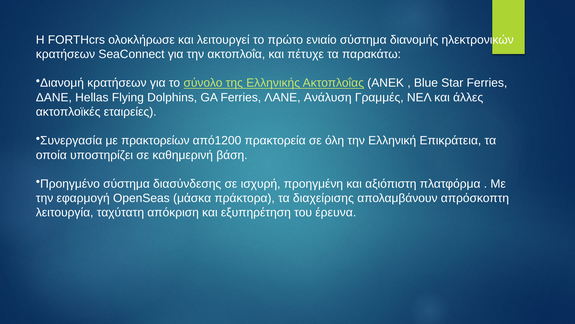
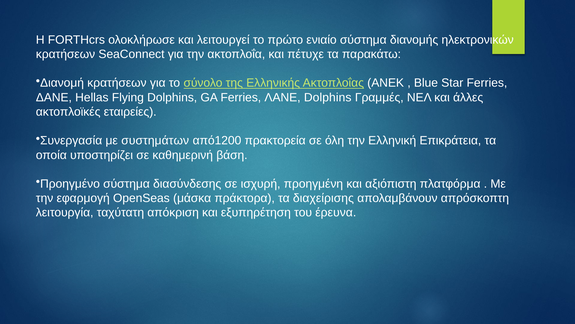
ΛΑΝΕ Ανάλυση: Ανάλυση -> Dolphins
πρακτορείων: πρακτορείων -> συστημάτων
